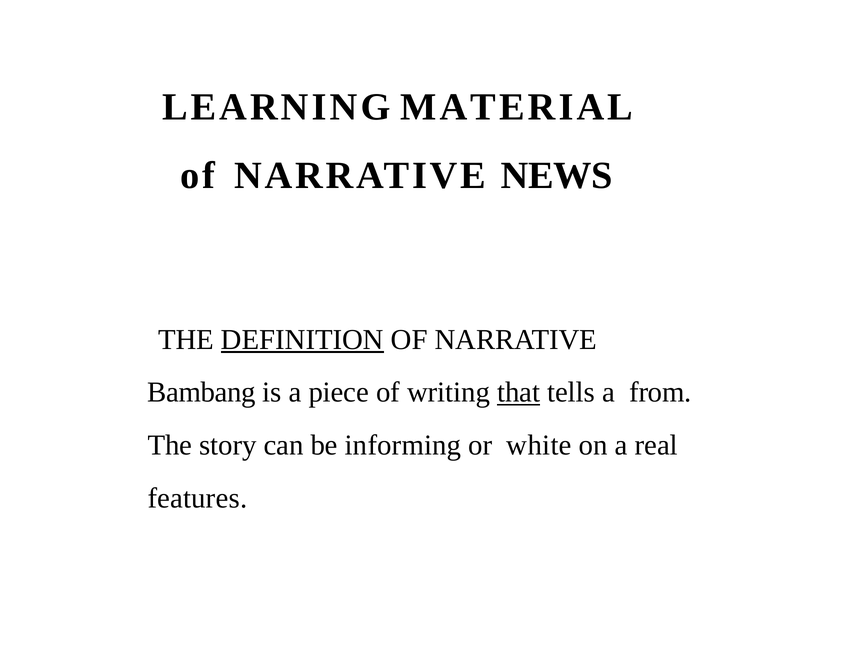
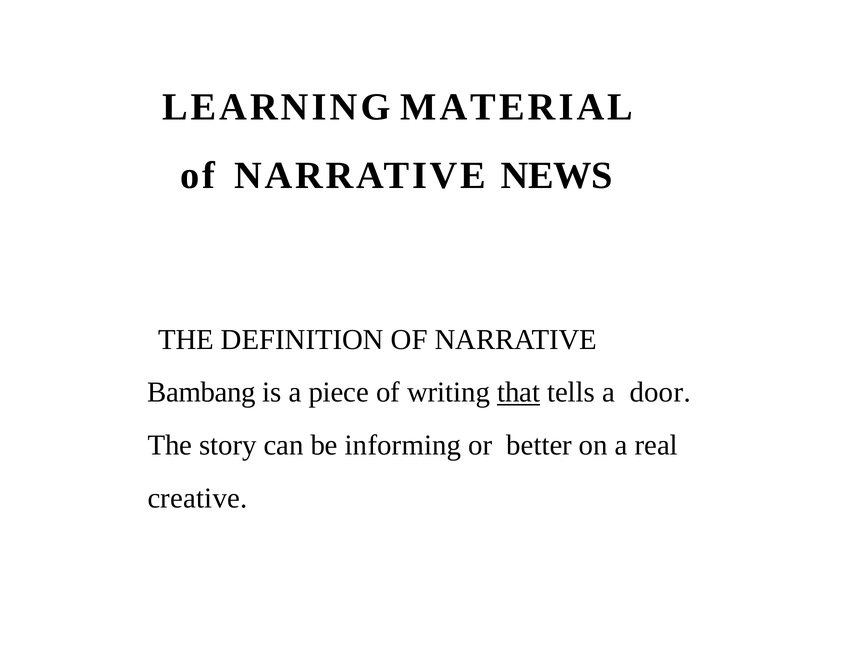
DEFINITION underline: present -> none
from: from -> door
white: white -> better
features: features -> creative
